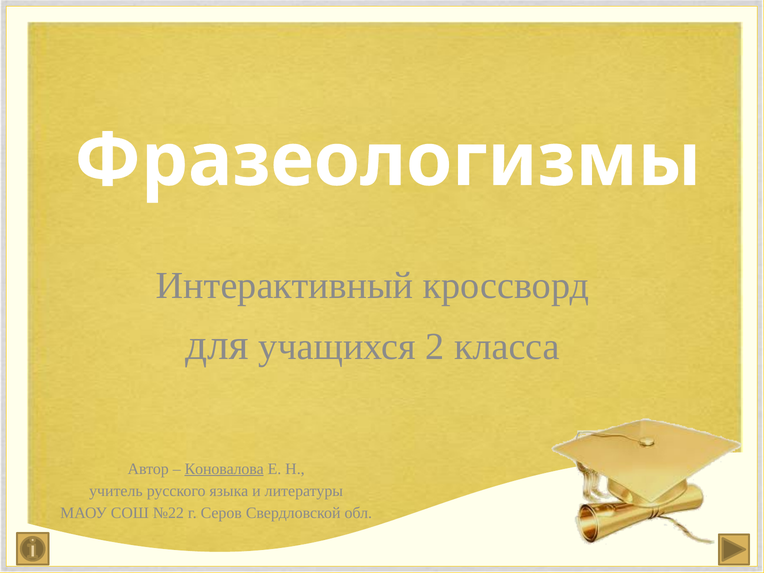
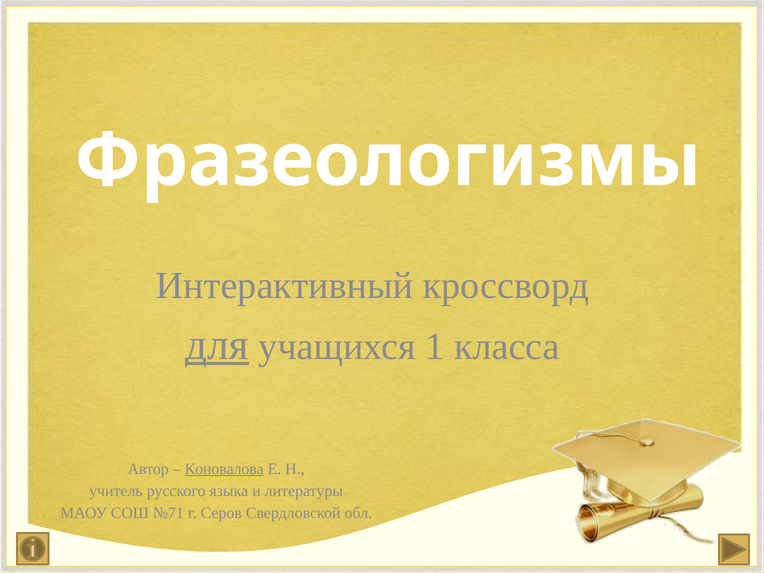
для underline: none -> present
2: 2 -> 1
№22: №22 -> №71
